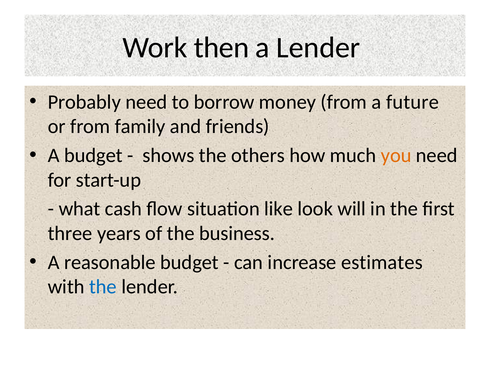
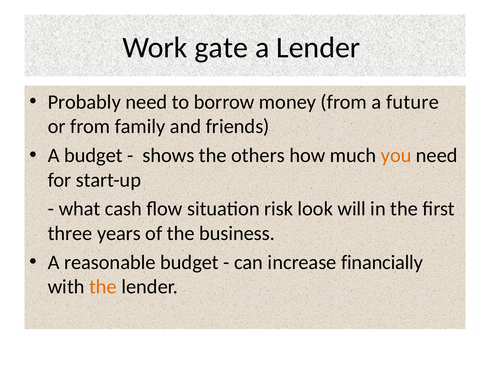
then: then -> gate
like: like -> risk
estimates: estimates -> financially
the at (103, 286) colour: blue -> orange
